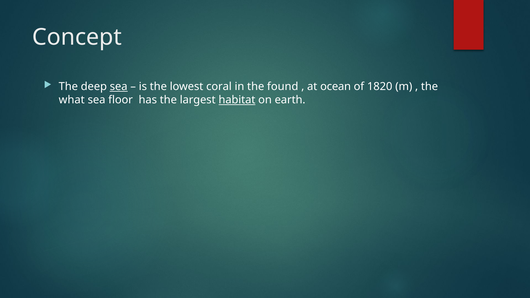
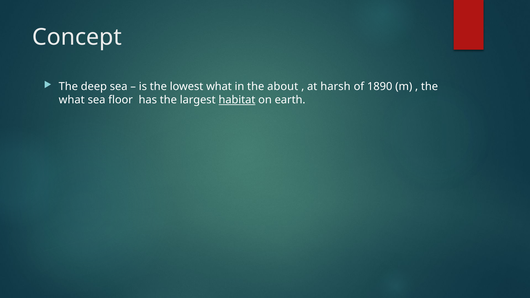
sea at (119, 87) underline: present -> none
lowest coral: coral -> what
found: found -> about
ocean: ocean -> harsh
1820: 1820 -> 1890
